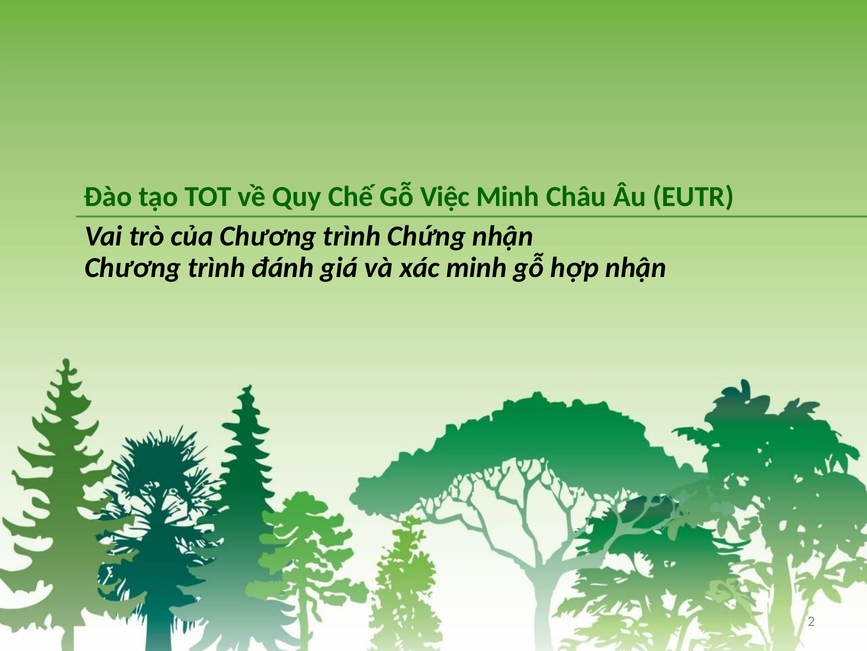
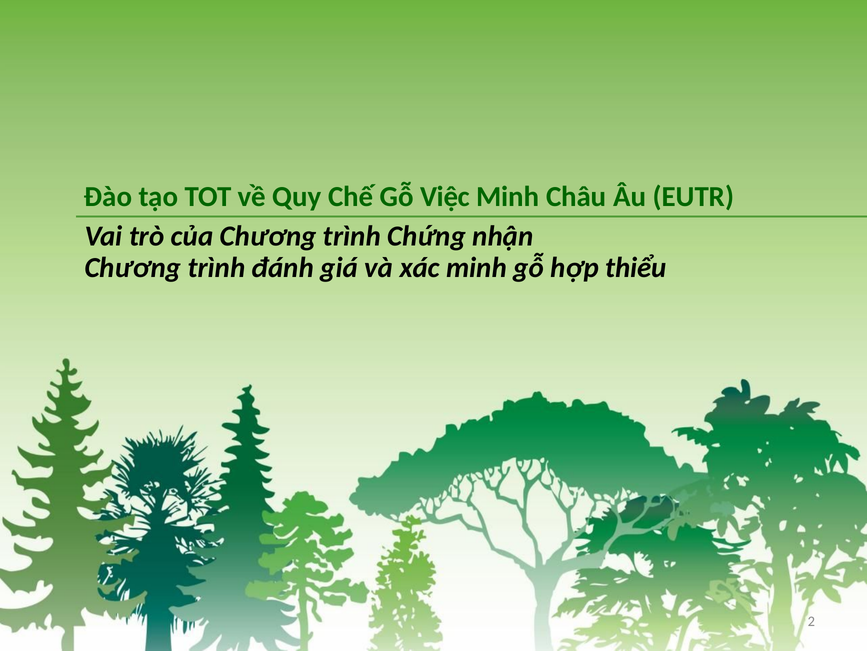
hợp nhận: nhận -> thiểu
